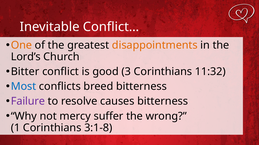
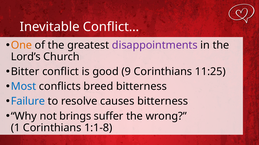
disappointments colour: orange -> purple
3: 3 -> 9
11:32: 11:32 -> 11:25
Failure colour: purple -> blue
mercy: mercy -> brings
3:1-8: 3:1-8 -> 1:1-8
